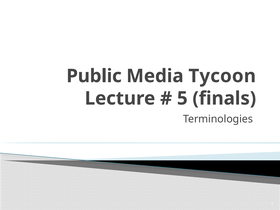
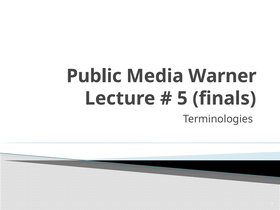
Tycoon: Tycoon -> Warner
